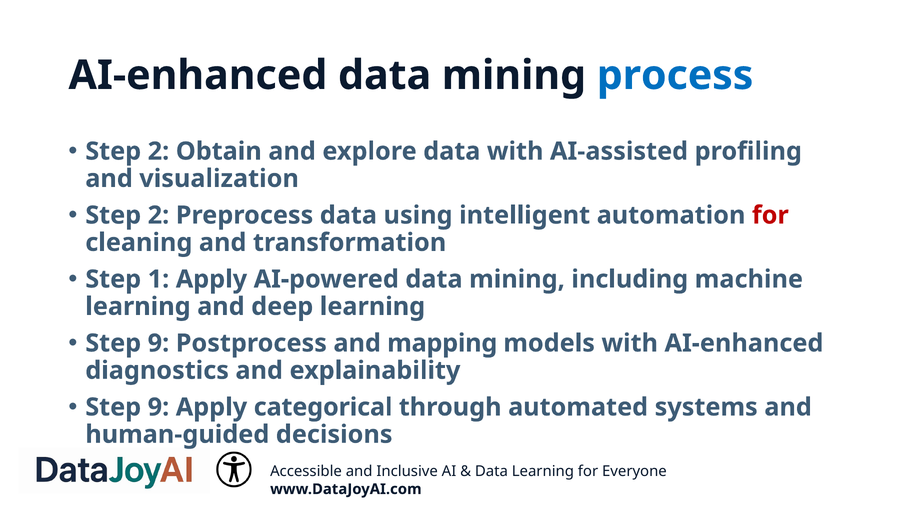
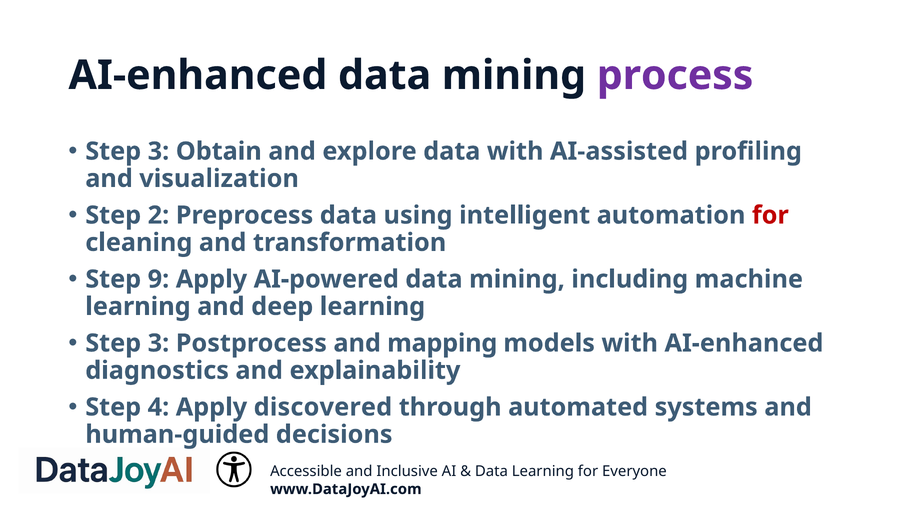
process colour: blue -> purple
2 at (158, 151): 2 -> 3
1: 1 -> 9
9 at (158, 343): 9 -> 3
9 at (158, 407): 9 -> 4
categorical: categorical -> discovered
